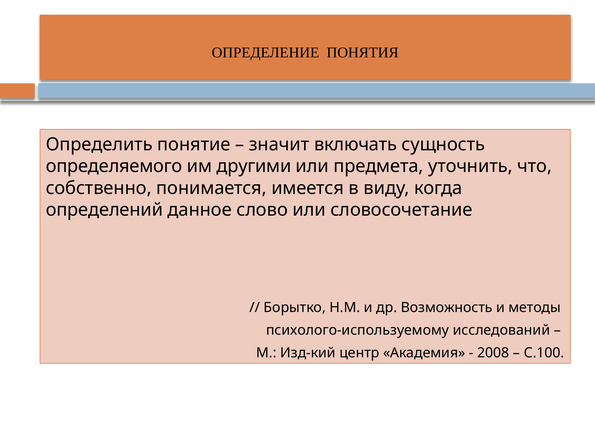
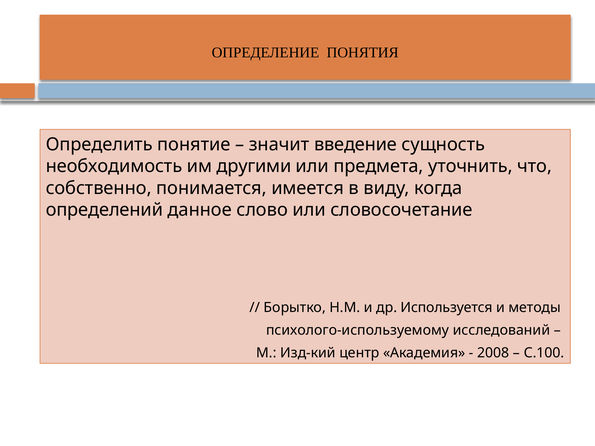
включать: включать -> введение
определяемого: определяемого -> необходимость
Возможность: Возможность -> Используется
